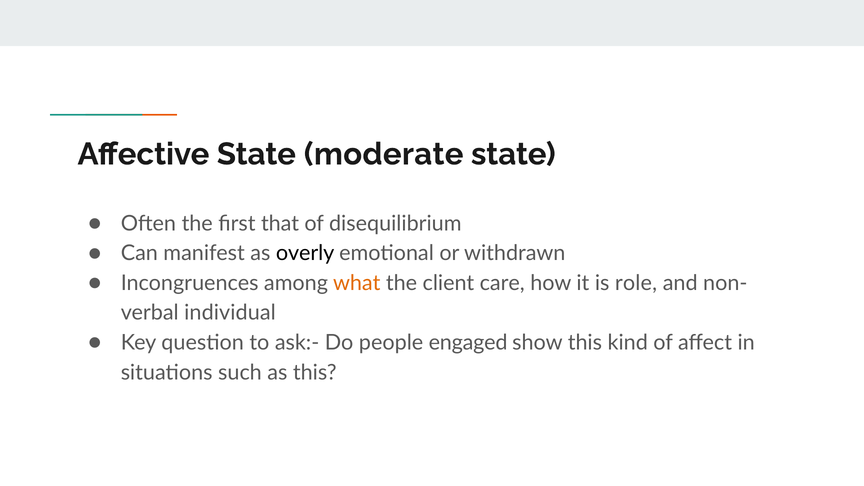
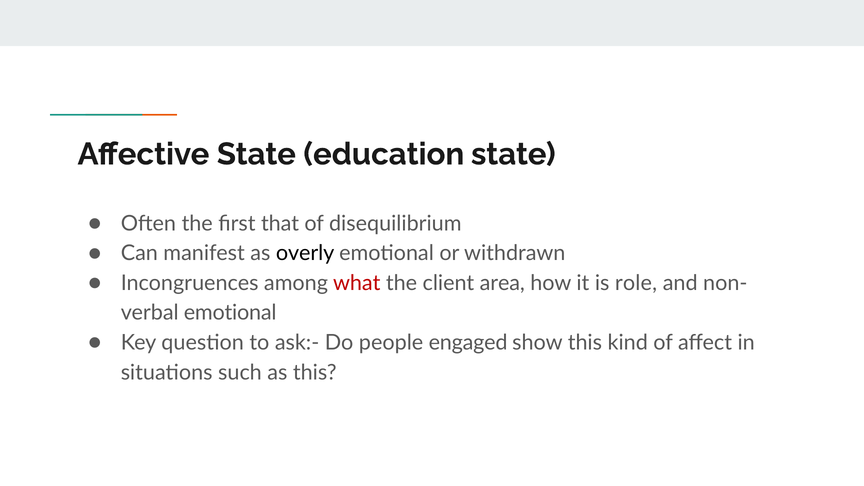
moderate: moderate -> education
what colour: orange -> red
care: care -> area
individual at (230, 313): individual -> emotional
